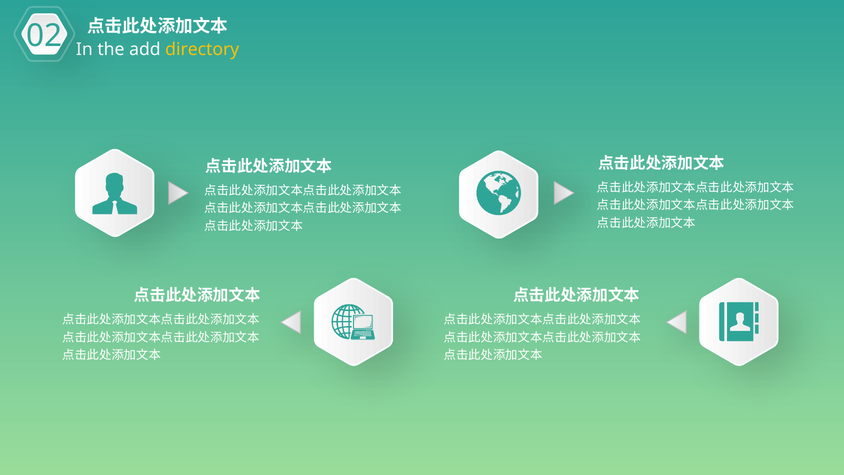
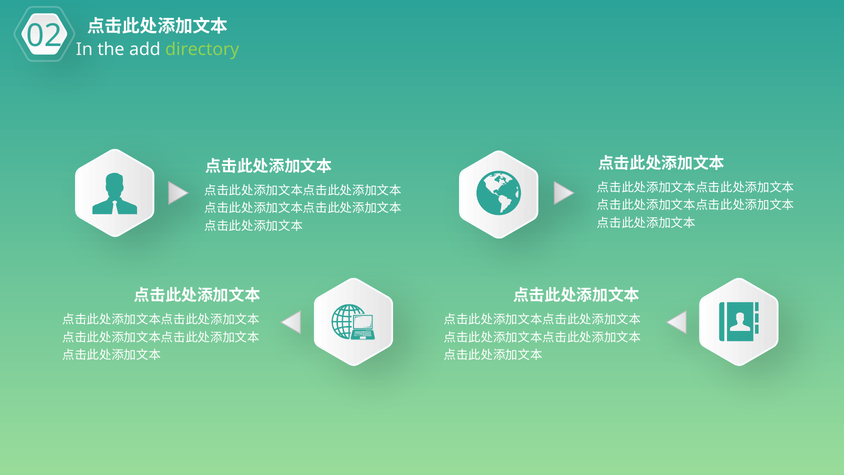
directory colour: yellow -> light green
